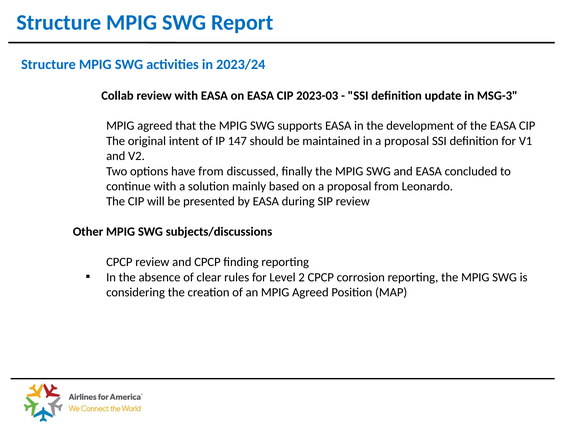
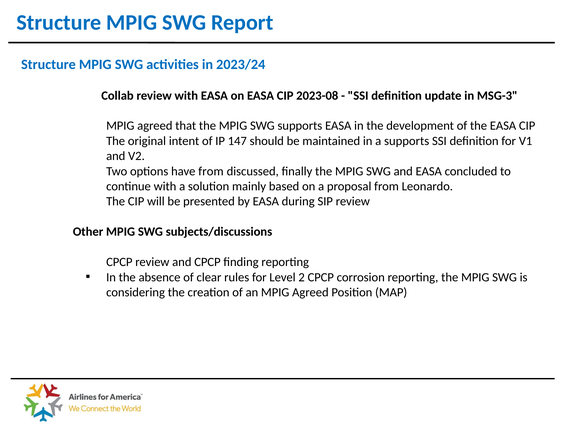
2023-03: 2023-03 -> 2023-08
in a proposal: proposal -> supports
